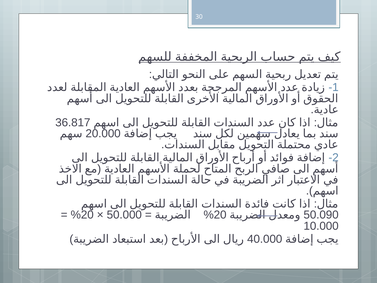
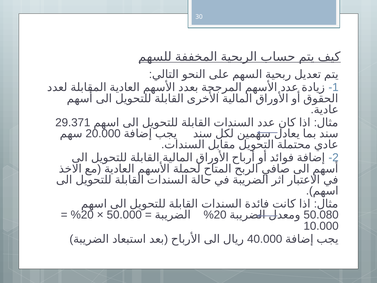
36.817: 36.817 -> 29.371
50.090: 50.090 -> 50.080
